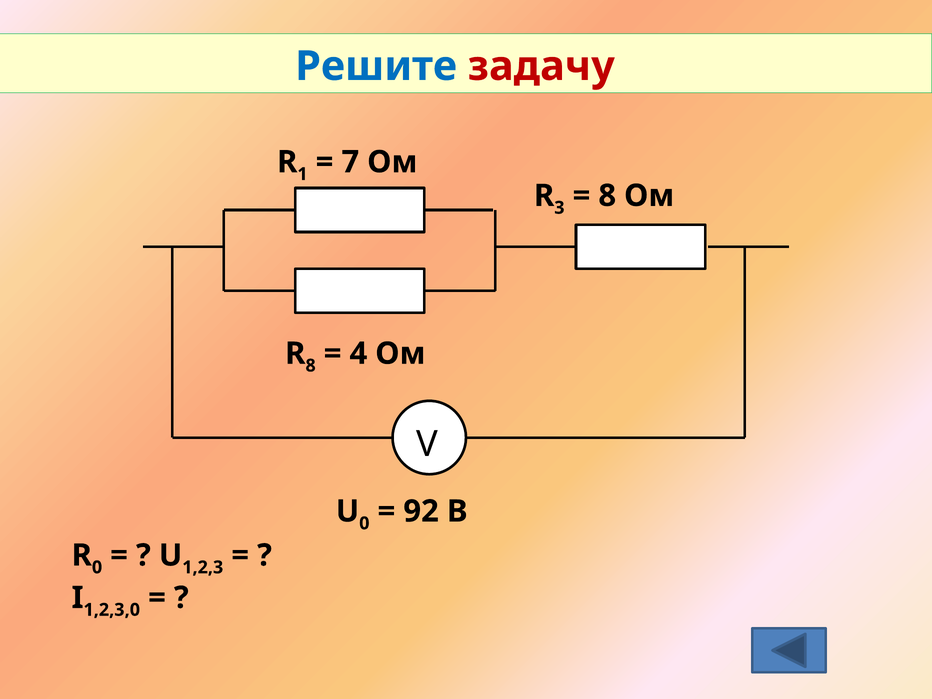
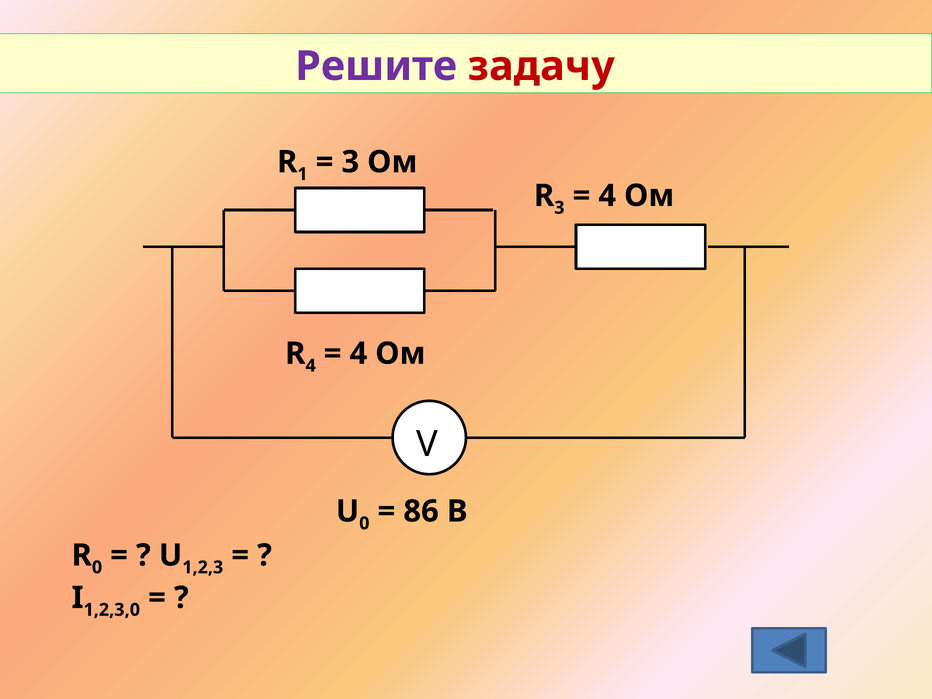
Решите colour: blue -> purple
7 at (350, 162): 7 -> 3
8 at (607, 196): 8 -> 4
8 at (311, 366): 8 -> 4
92: 92 -> 86
